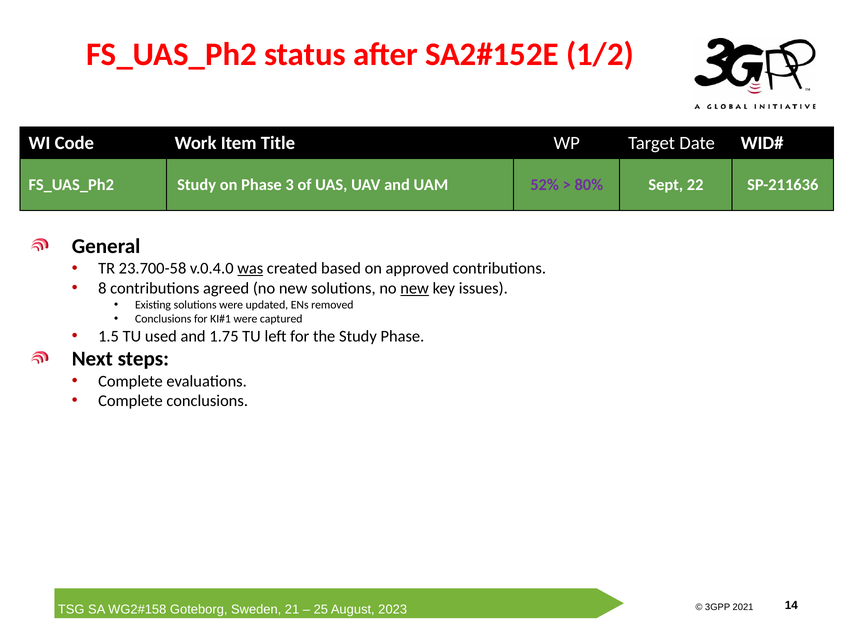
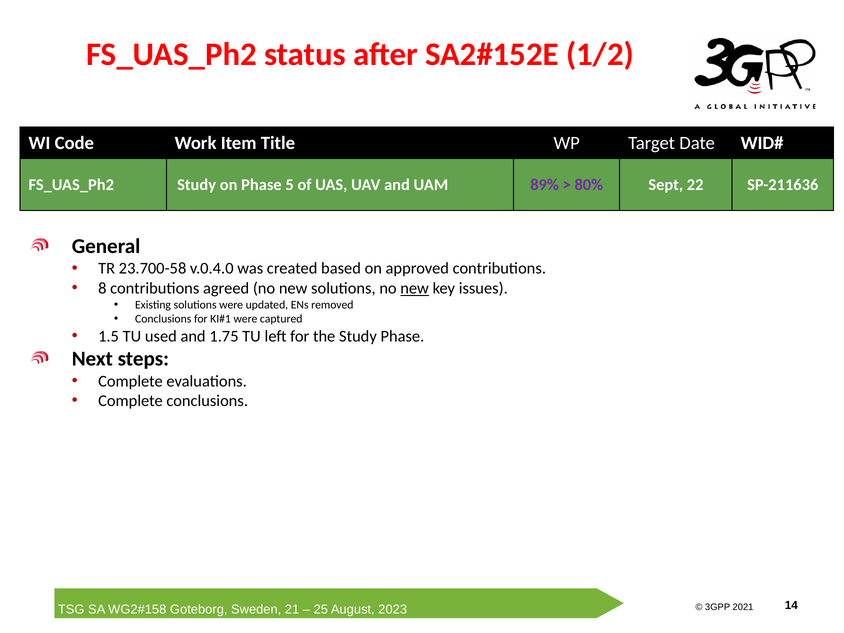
3: 3 -> 5
52%: 52% -> 89%
was underline: present -> none
